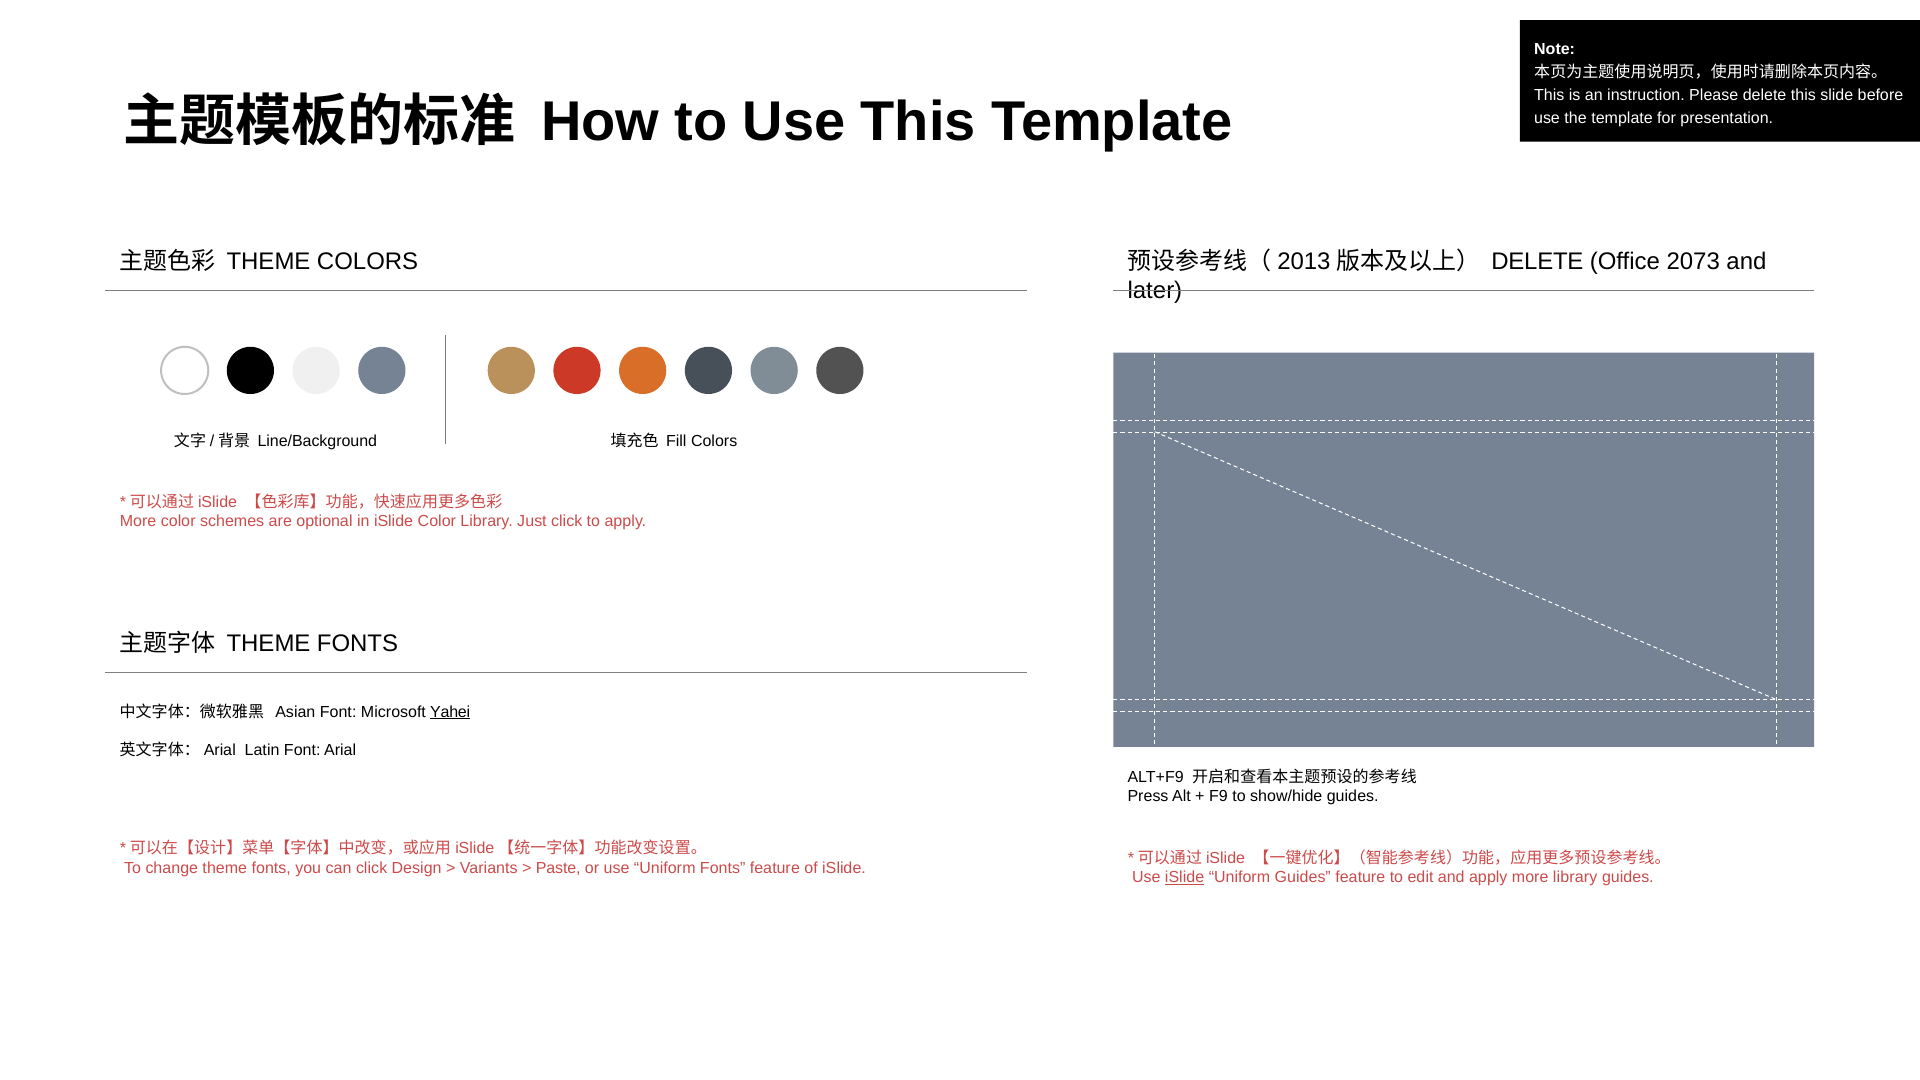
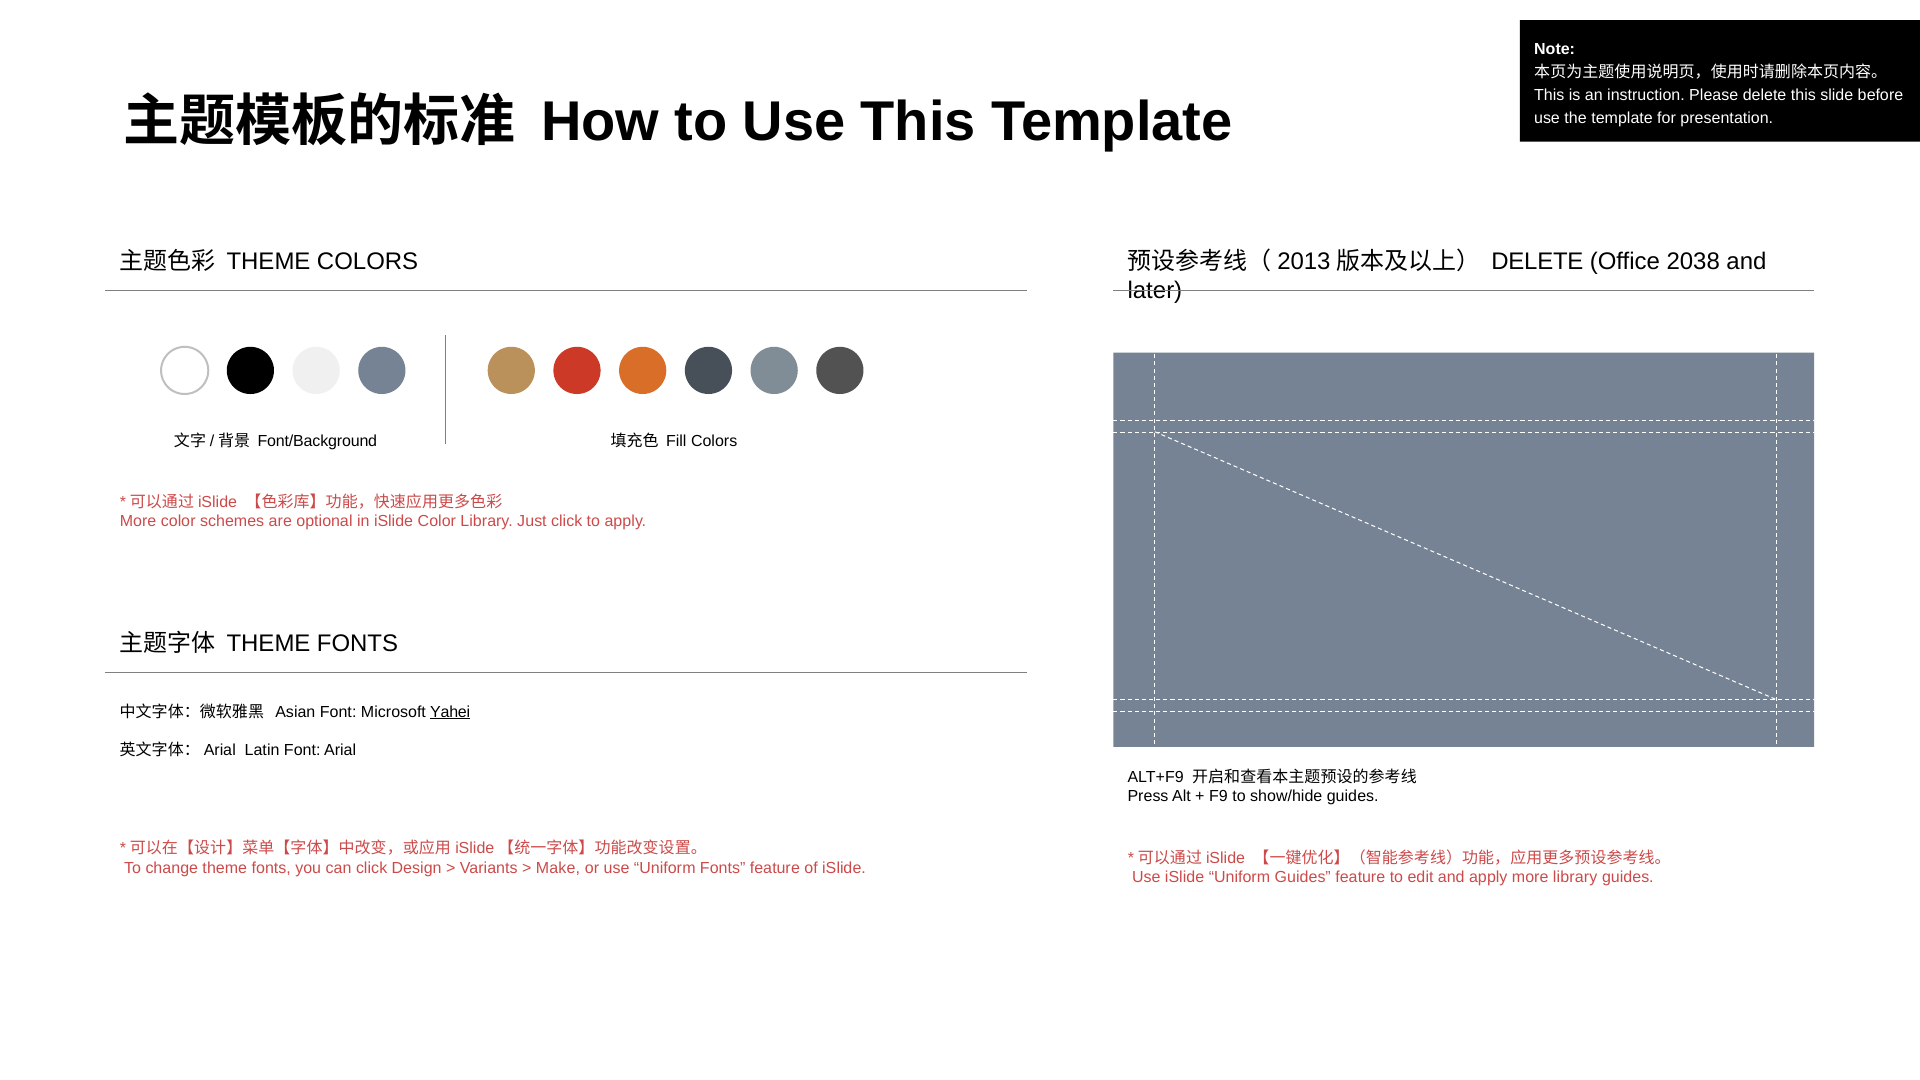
2073: 2073 -> 2038
Line/Background: Line/Background -> Font/Background
Paste: Paste -> Make
iSlide at (1185, 877) underline: present -> none
